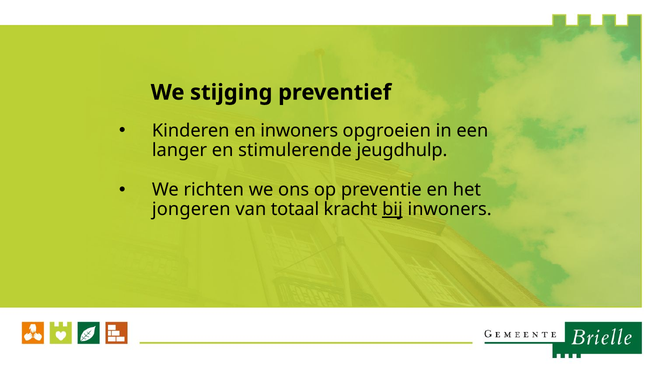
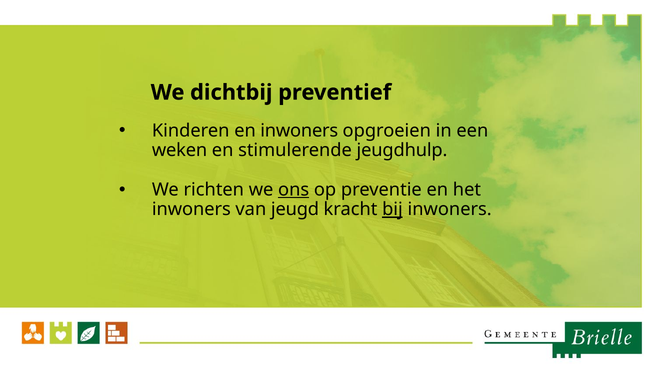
stijging: stijging -> dichtbij
langer: langer -> weken
ons underline: none -> present
jongeren at (191, 209): jongeren -> inwoners
totaal: totaal -> jeugd
